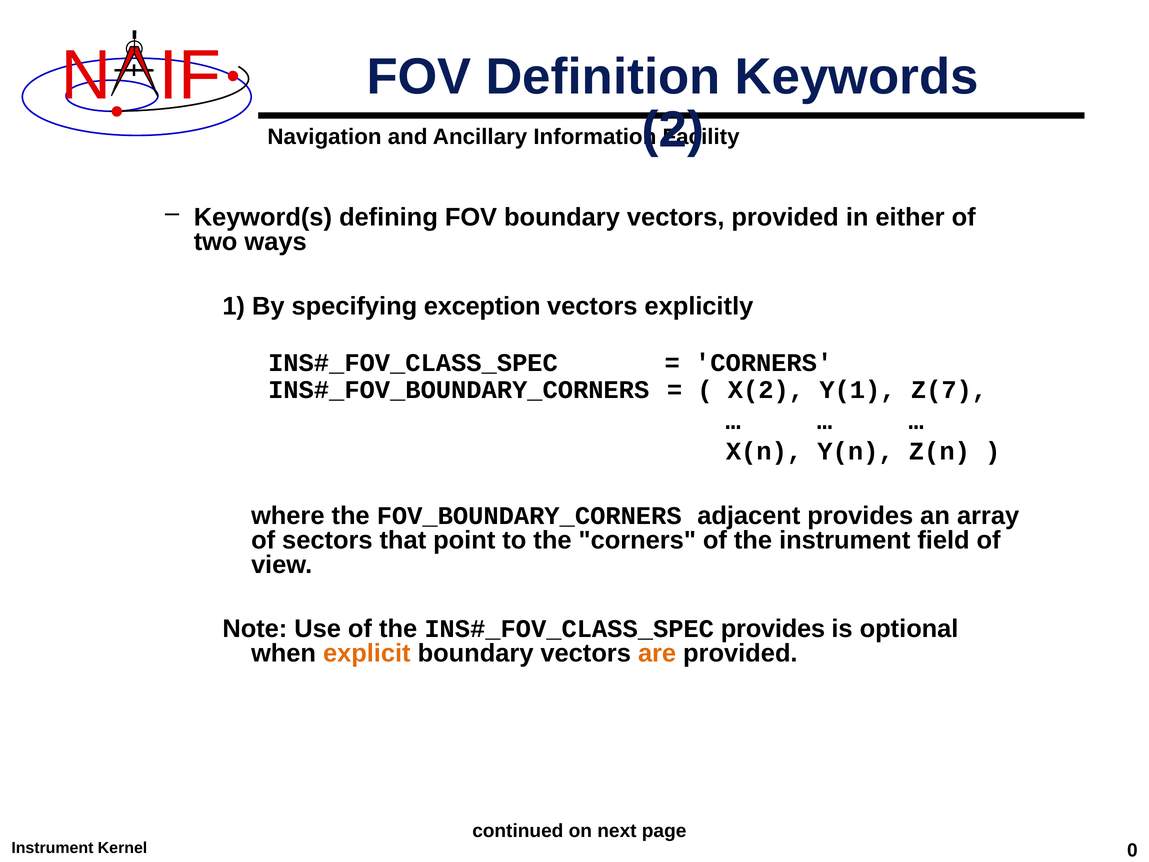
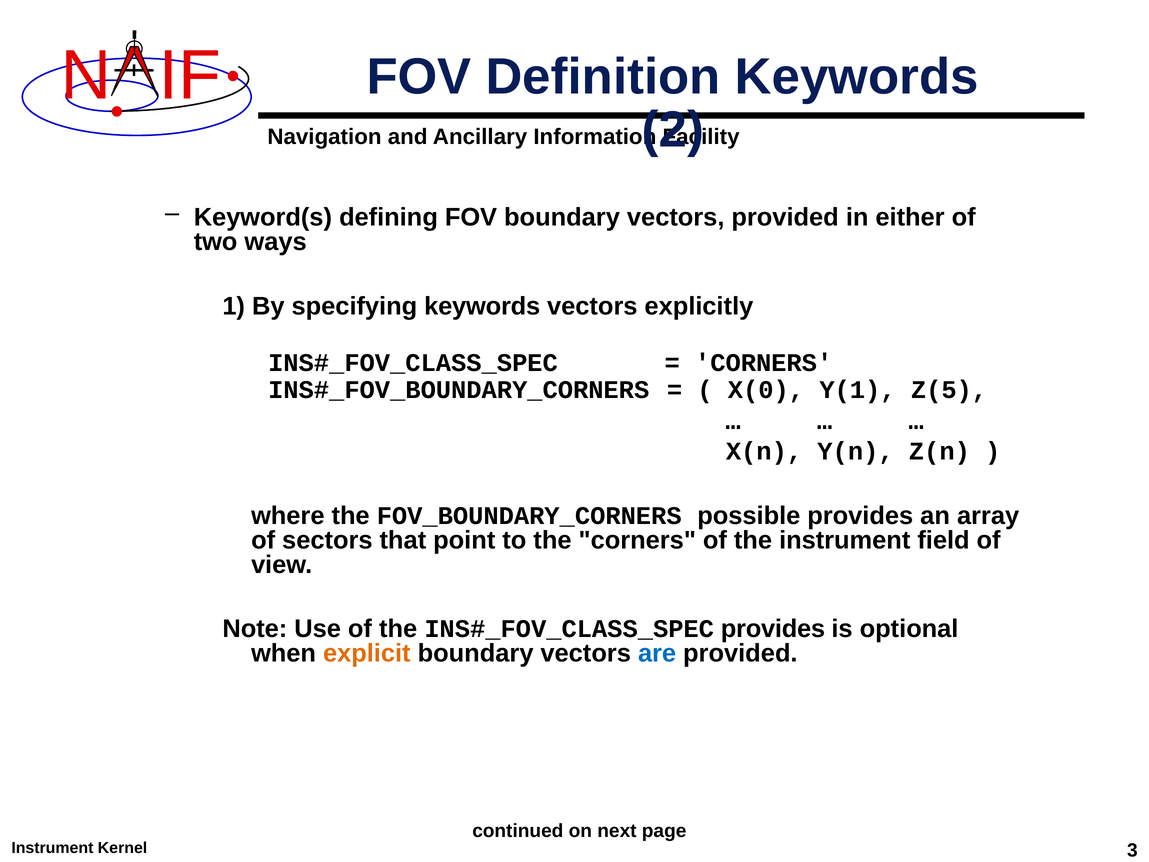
specifying exception: exception -> keywords
X(2: X(2 -> X(0
Z(7: Z(7 -> Z(5
adjacent: adjacent -> possible
are colour: orange -> blue
0: 0 -> 3
